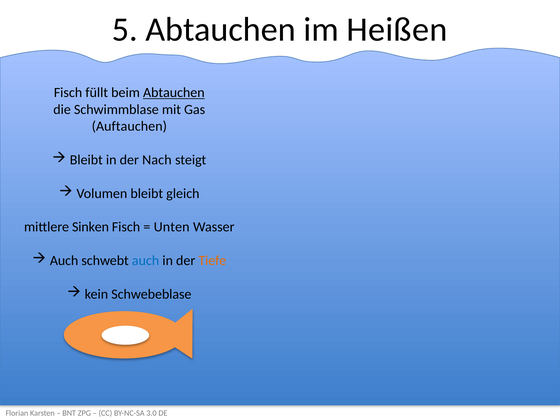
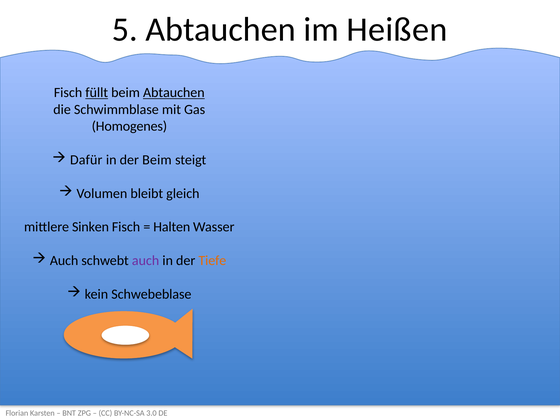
füllt underline: none -> present
Auftauchen: Auftauchen -> Homogenes
Bleibt at (86, 160): Bleibt -> Dafür
der Nach: Nach -> Beim
Unten: Unten -> Halten
auch at (146, 261) colour: blue -> purple
